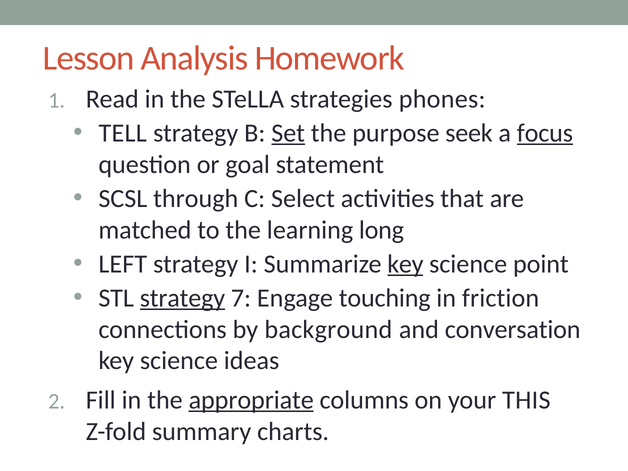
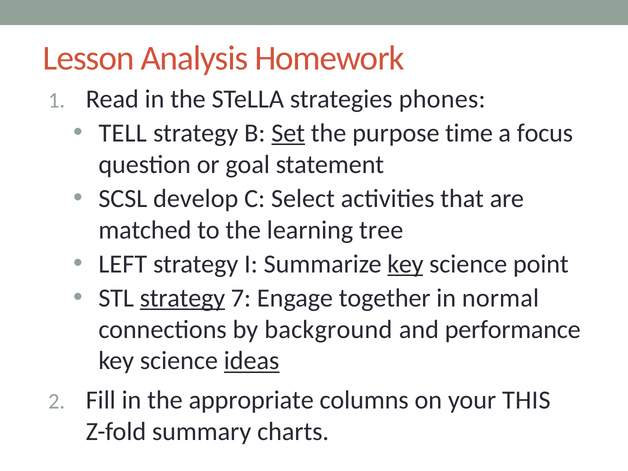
seek: seek -> time
focus underline: present -> none
through: through -> develop
long: long -> tree
touching: touching -> together
friction: friction -> normal
conversation: conversation -> performance
ideas underline: none -> present
appropriate underline: present -> none
